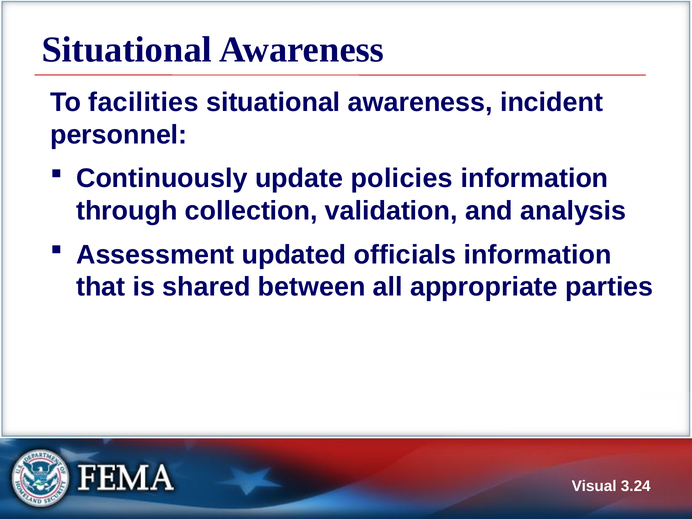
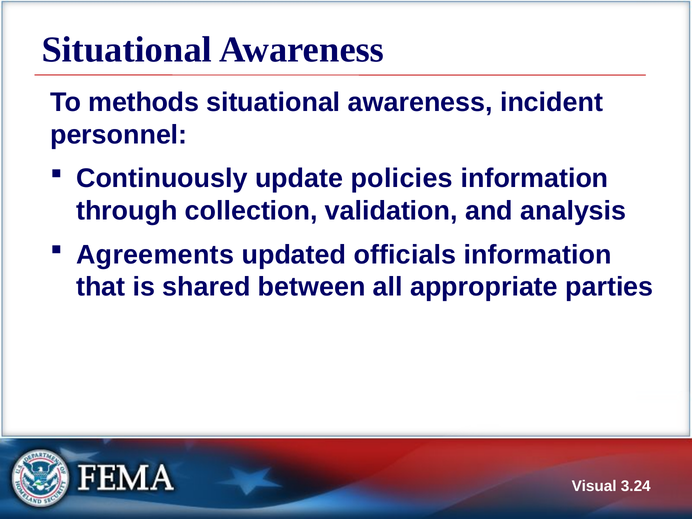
facilities: facilities -> methods
Assessment: Assessment -> Agreements
